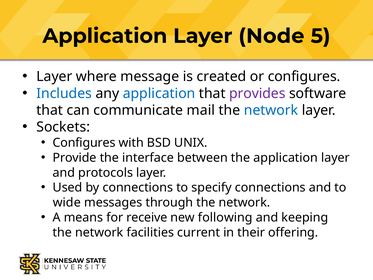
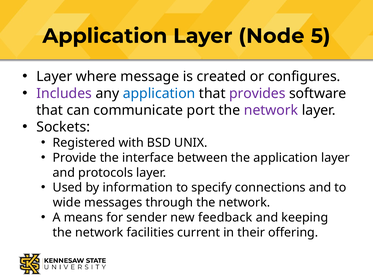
Includes colour: blue -> purple
mail: mail -> port
network at (271, 110) colour: blue -> purple
Configures at (84, 143): Configures -> Registered
by connections: connections -> information
receive: receive -> sender
following: following -> feedback
